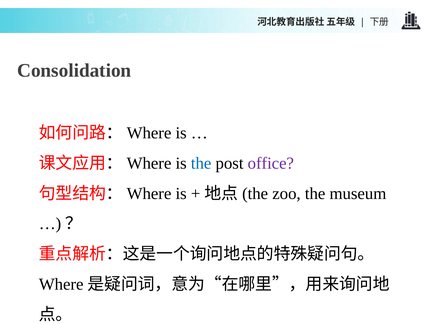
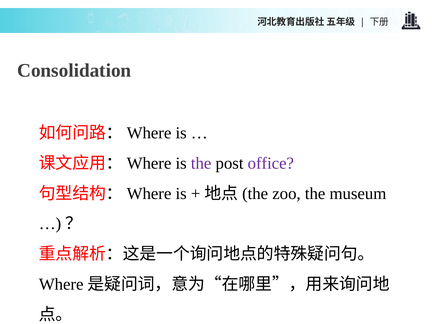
the at (201, 163) colour: blue -> purple
